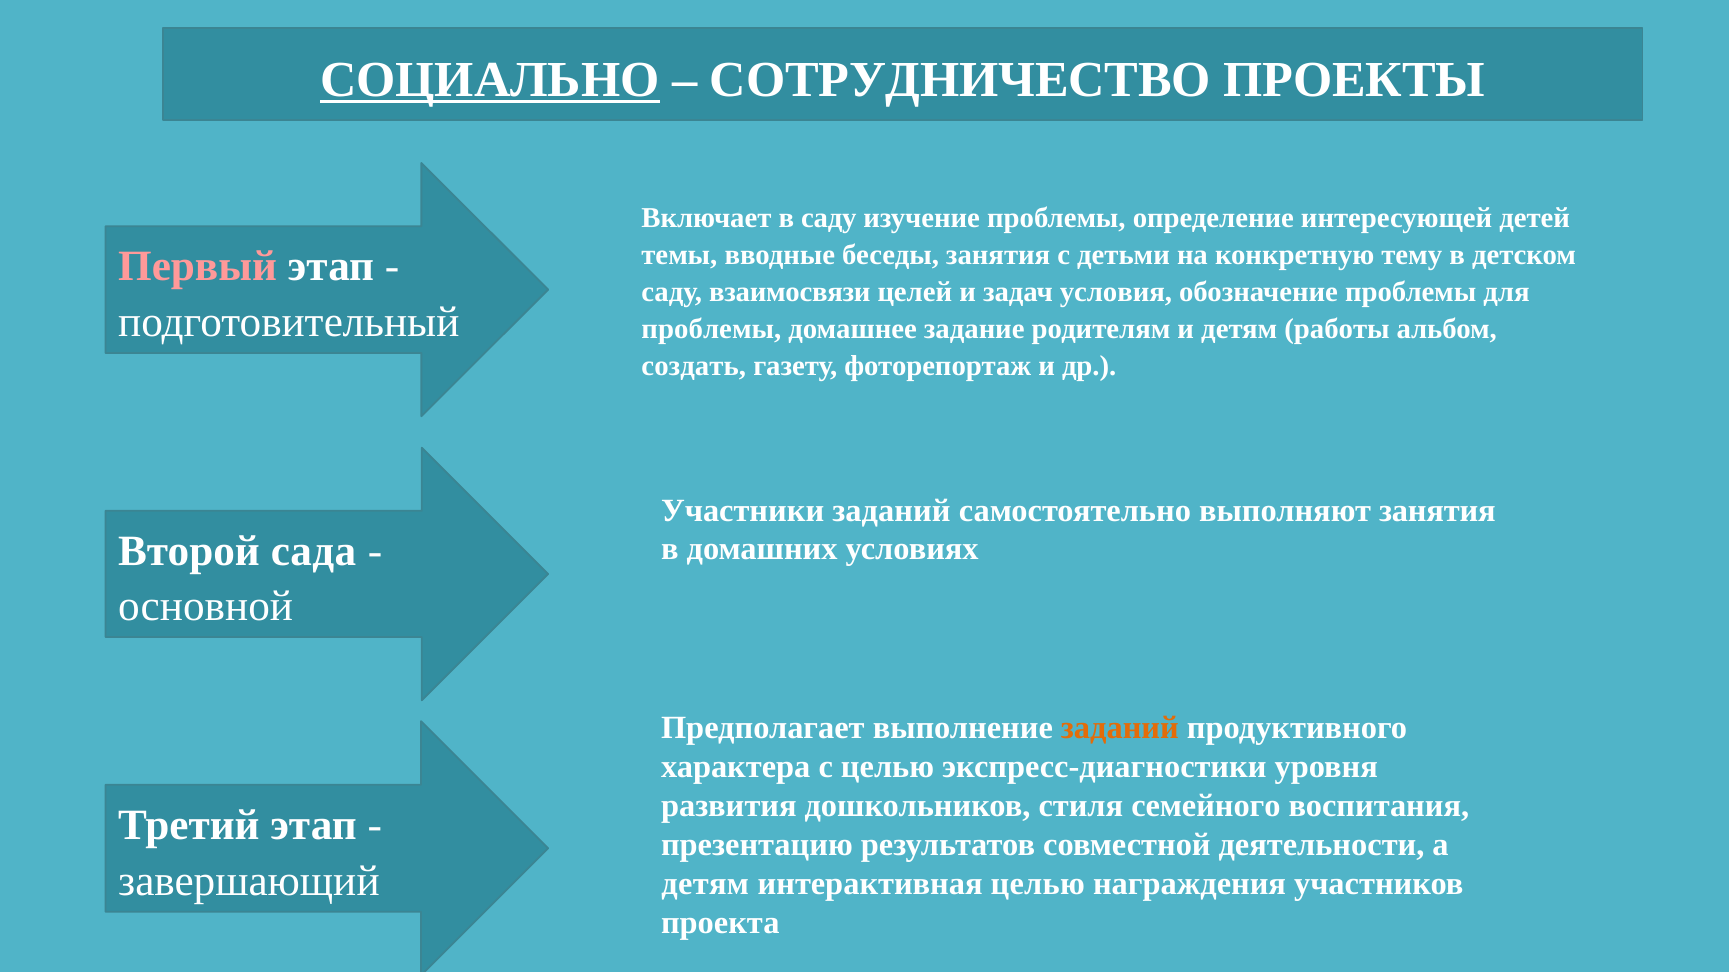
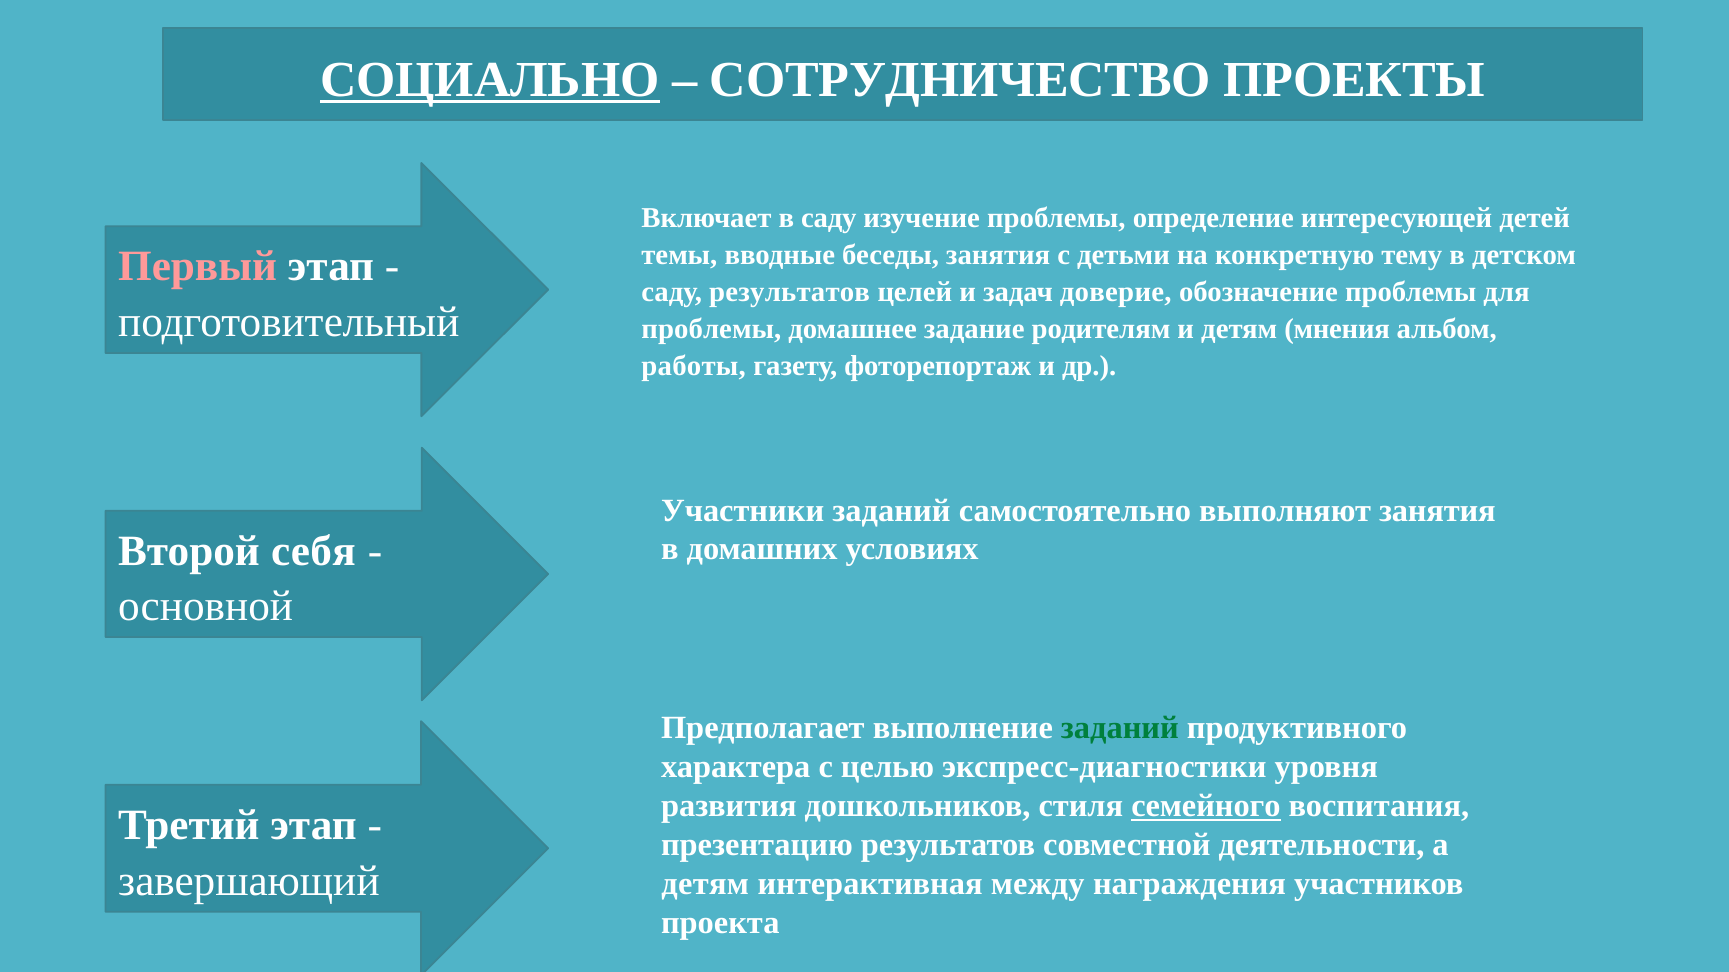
саду взаимосвязи: взаимосвязи -> результатов
условия: условия -> доверие
работы: работы -> мнения
создать: создать -> работы
сада: сада -> себя
заданий at (1120, 729) colour: orange -> green
семейного underline: none -> present
интерактивная целью: целью -> между
